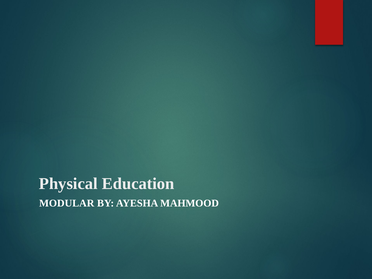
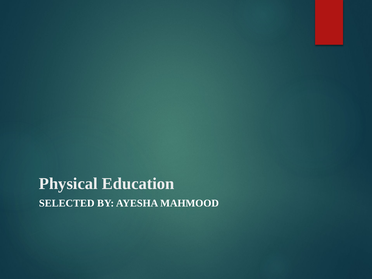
MODULAR: MODULAR -> SELECTED
